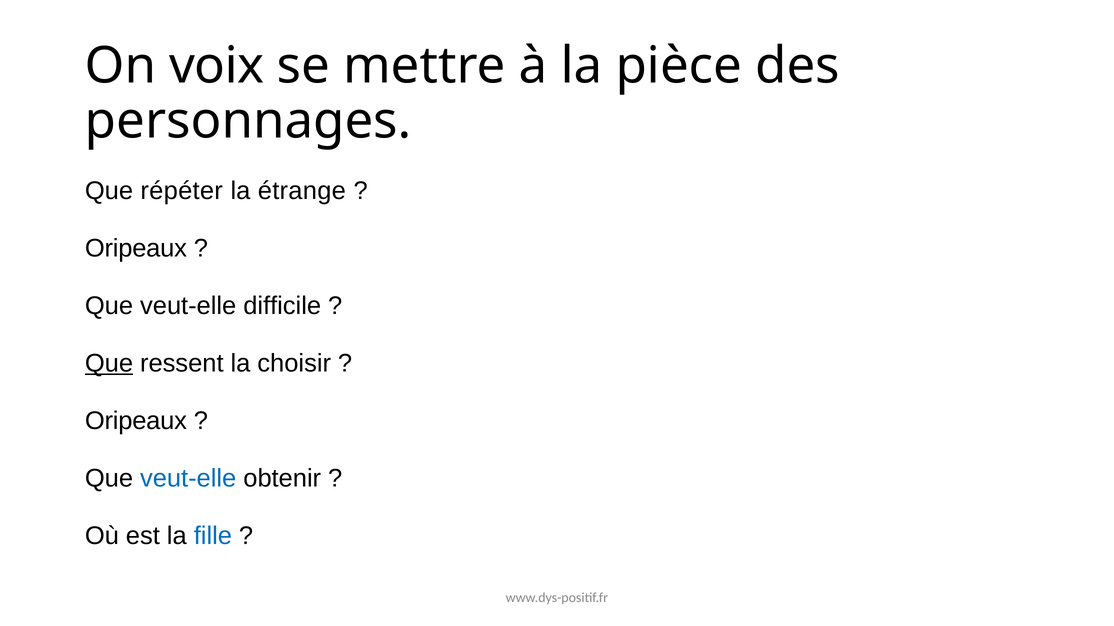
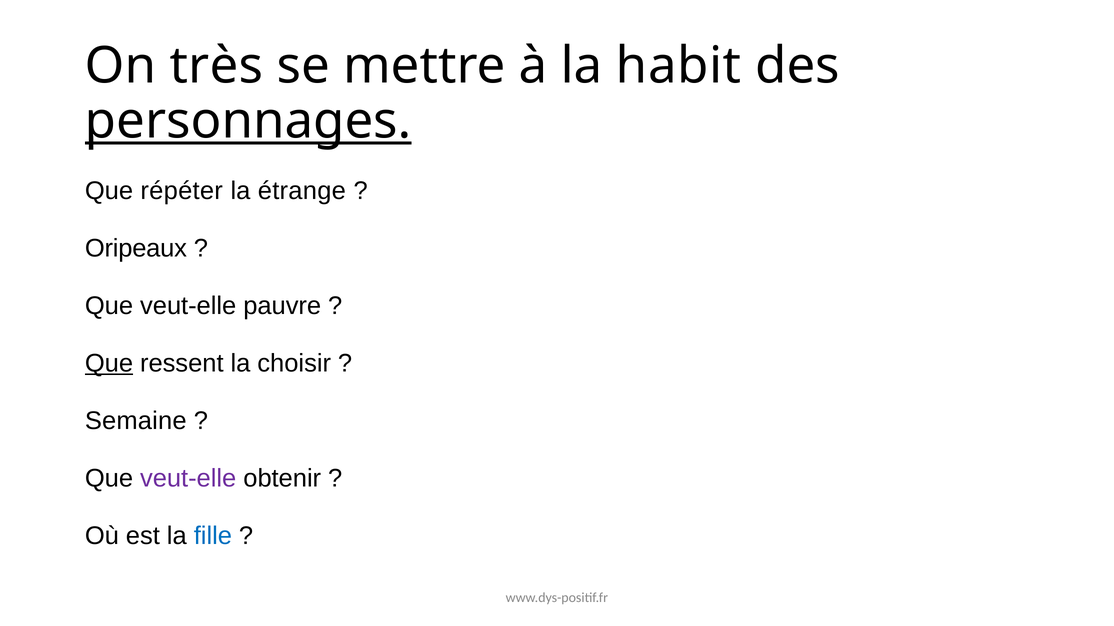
voix: voix -> très
pièce: pièce -> habit
personnages underline: none -> present
difficile: difficile -> pauvre
Oripeaux at (136, 421): Oripeaux -> Semaine
veut-elle at (188, 479) colour: blue -> purple
